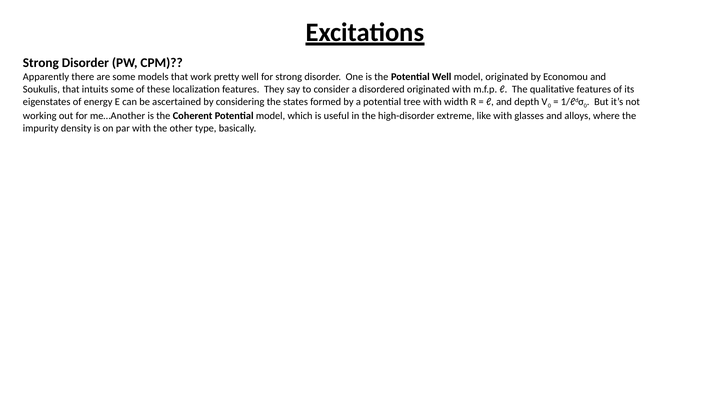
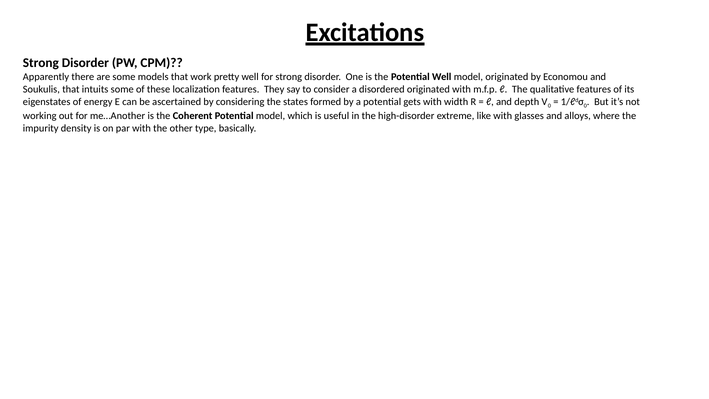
tree: tree -> gets
